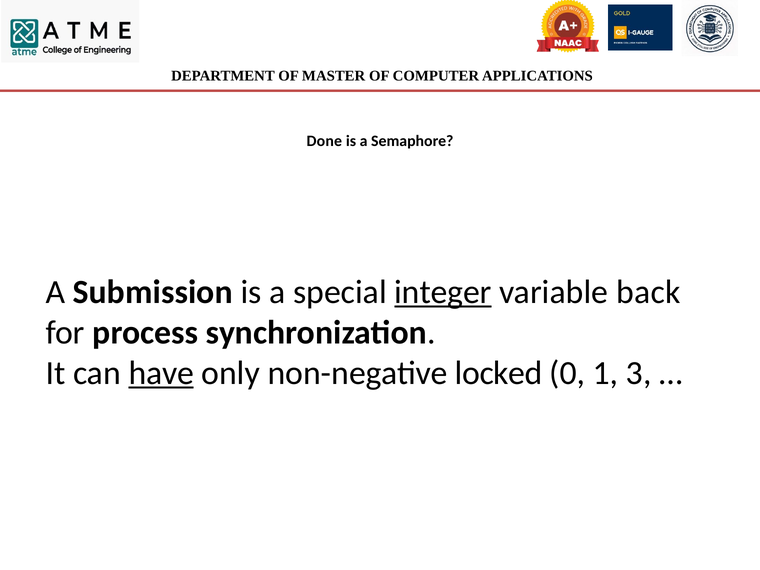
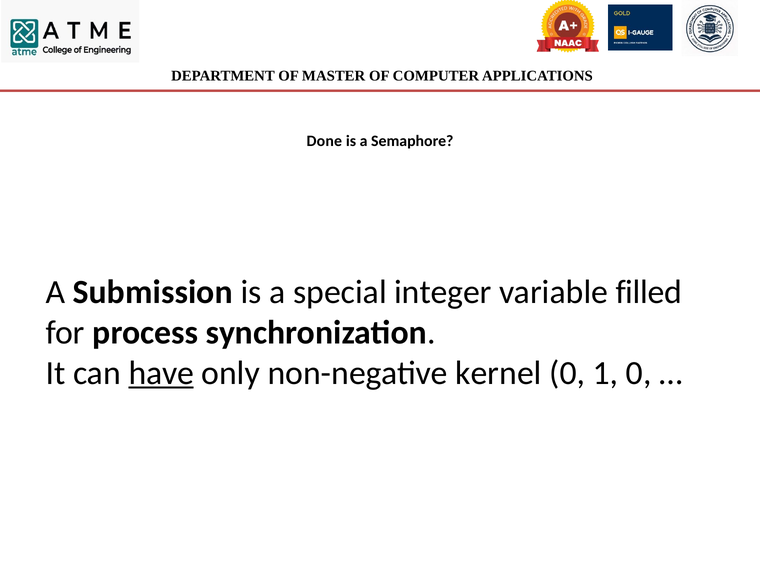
integer underline: present -> none
back: back -> filled
locked: locked -> kernel
1 3: 3 -> 0
